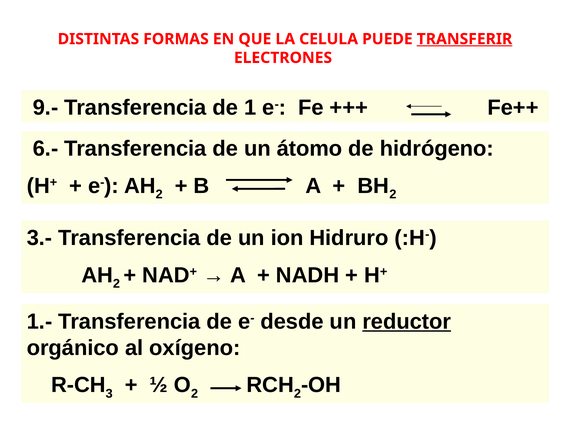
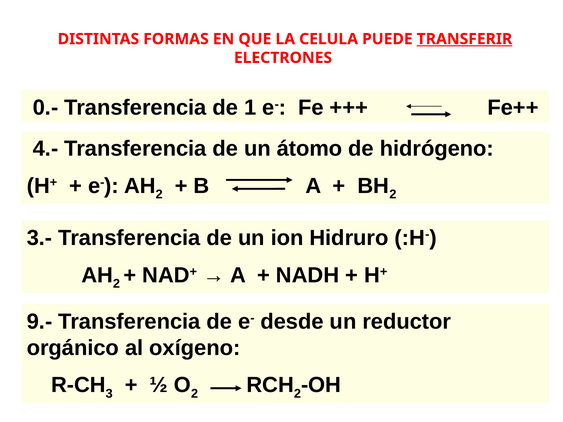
9.-: 9.- -> 0.-
6.-: 6.- -> 4.-
1.-: 1.- -> 9.-
reductor underline: present -> none
